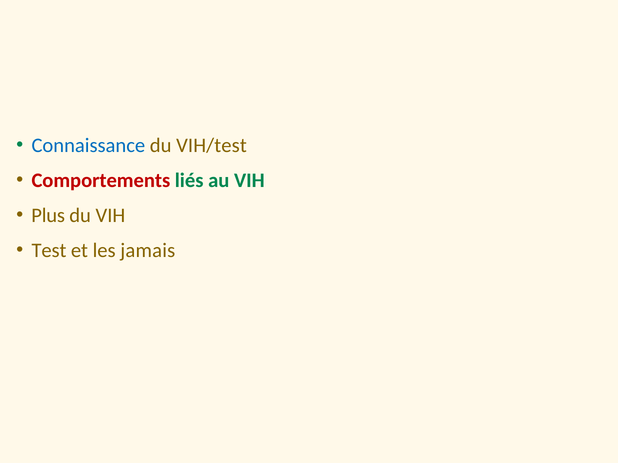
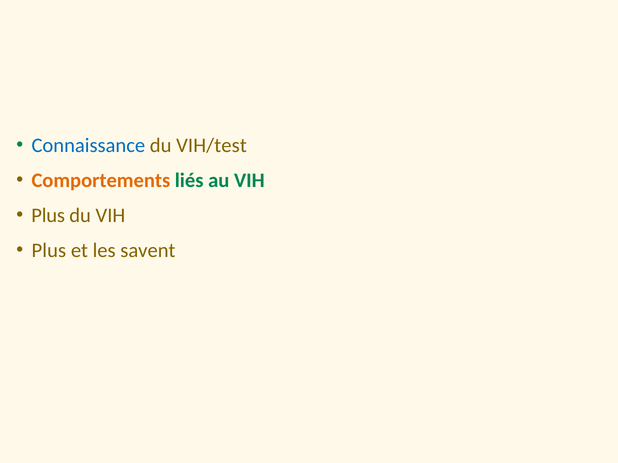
Comportements colour: red -> orange
Test at (49, 251): Test -> Plus
jamais: jamais -> savent
